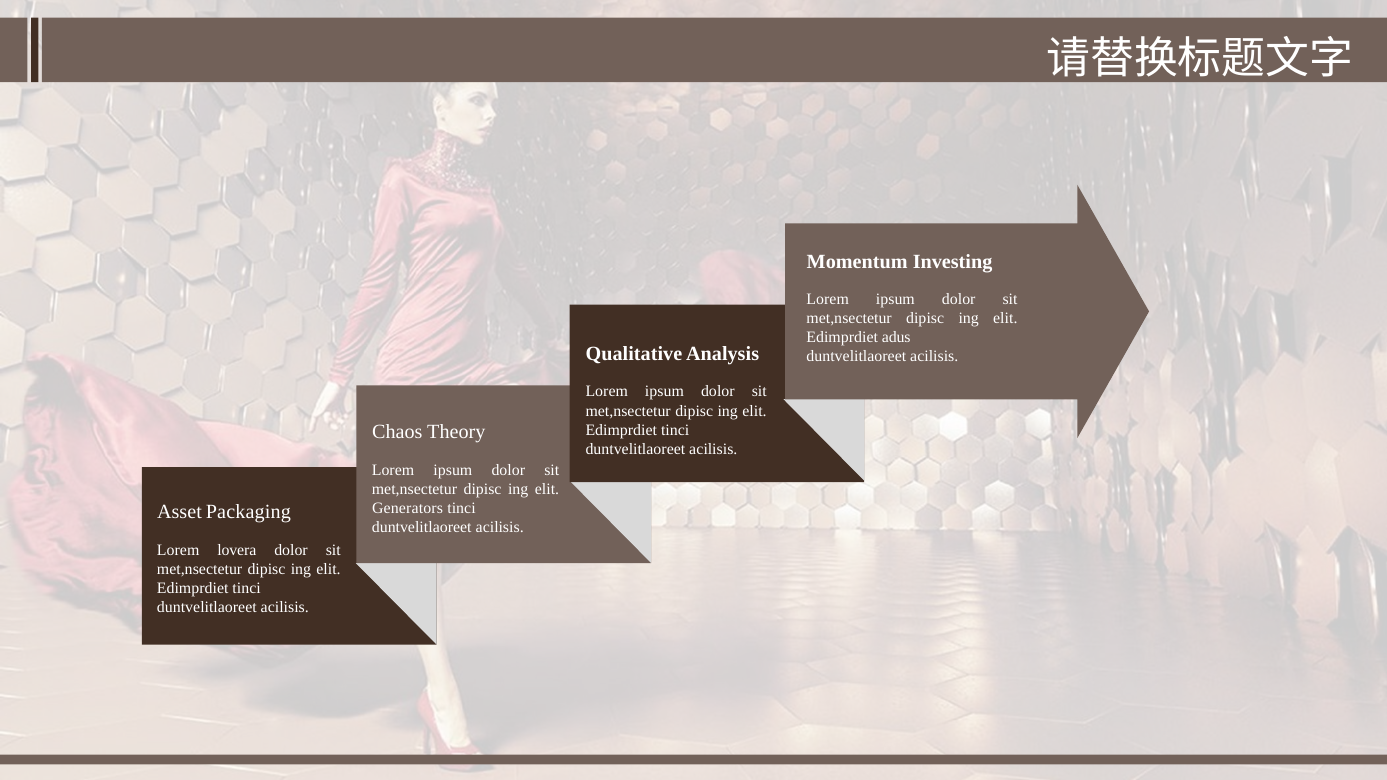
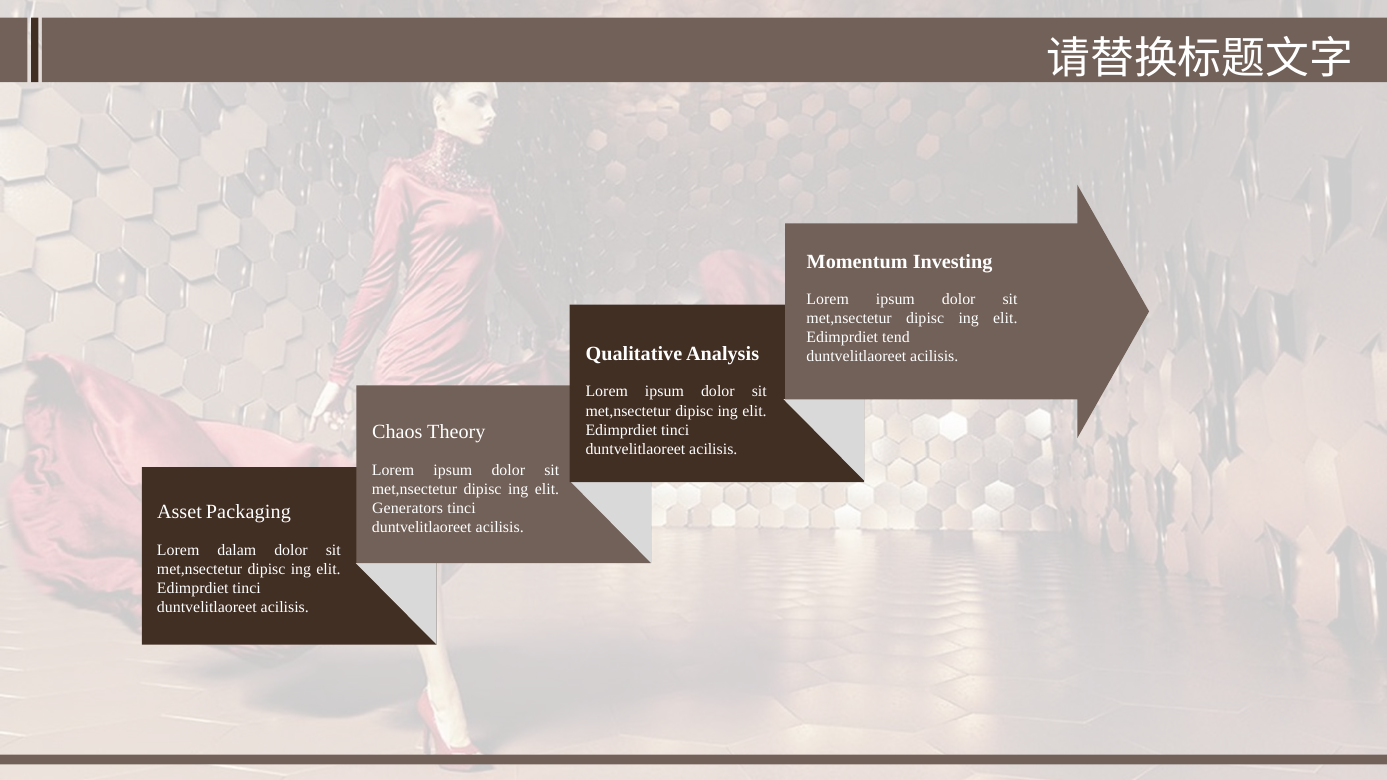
adus: adus -> tend
lovera: lovera -> dalam
